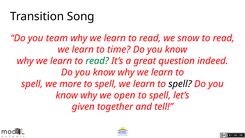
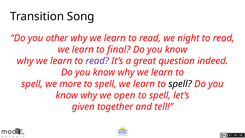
team: team -> other
snow: snow -> night
time: time -> final
read at (97, 61) colour: green -> purple
